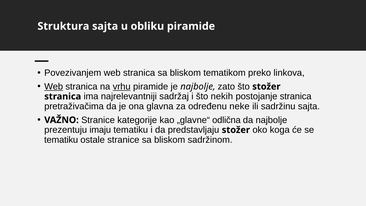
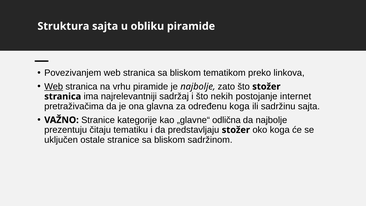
vrhu underline: present -> none
postojanje stranica: stranica -> internet
određenu neke: neke -> koga
imaju: imaju -> čitaju
tematiku at (61, 140): tematiku -> uključen
